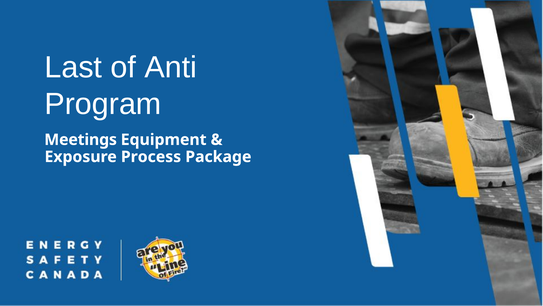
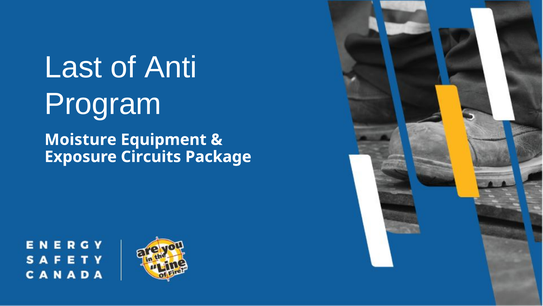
Meetings: Meetings -> Moisture
Process: Process -> Circuits
